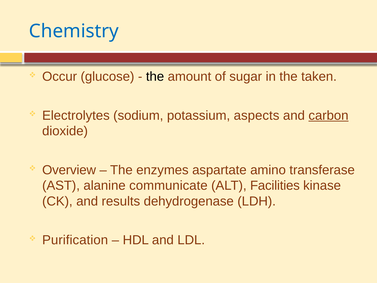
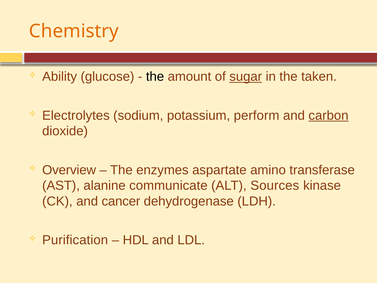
Chemistry colour: blue -> orange
Occur: Occur -> Ability
sugar underline: none -> present
aspects: aspects -> perform
Facilities: Facilities -> Sources
results: results -> cancer
